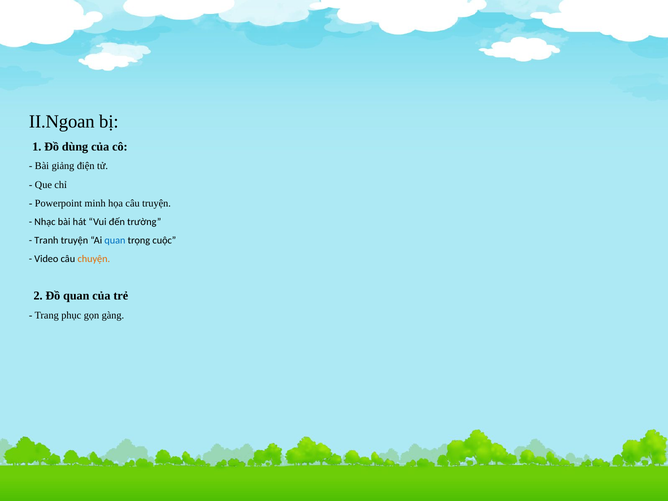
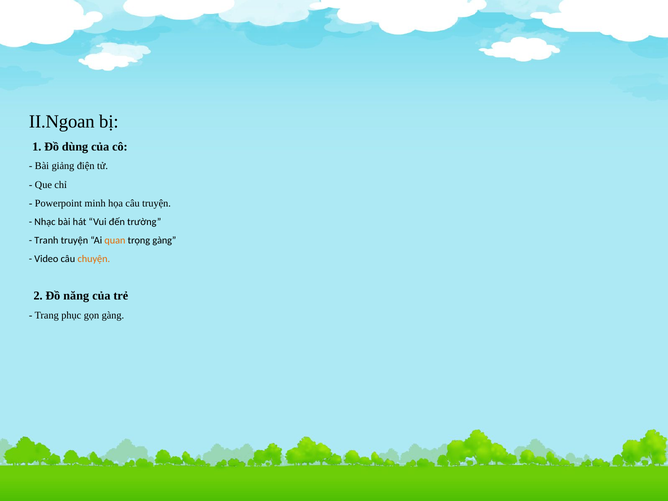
quan at (115, 240) colour: blue -> orange
trọng cuộc: cuộc -> gàng
Đồ quan: quan -> năng
